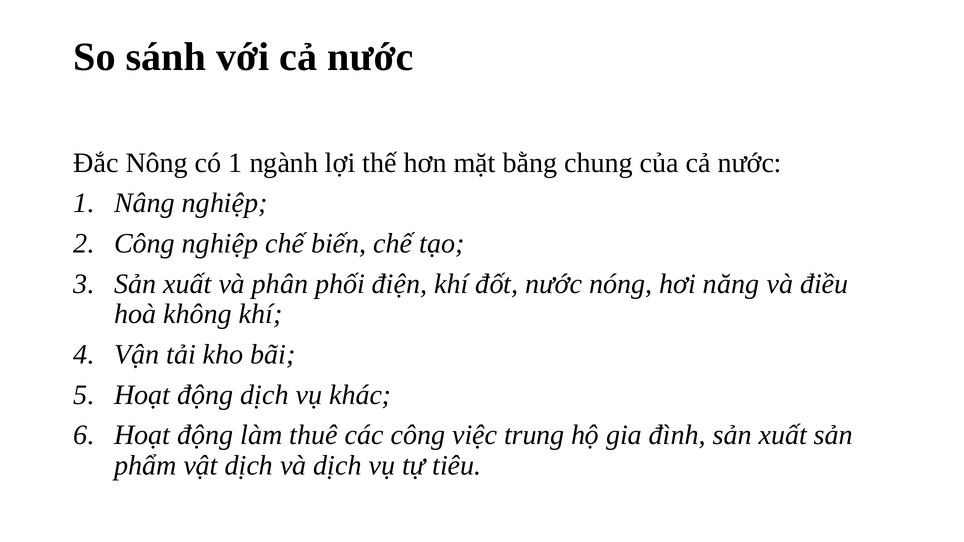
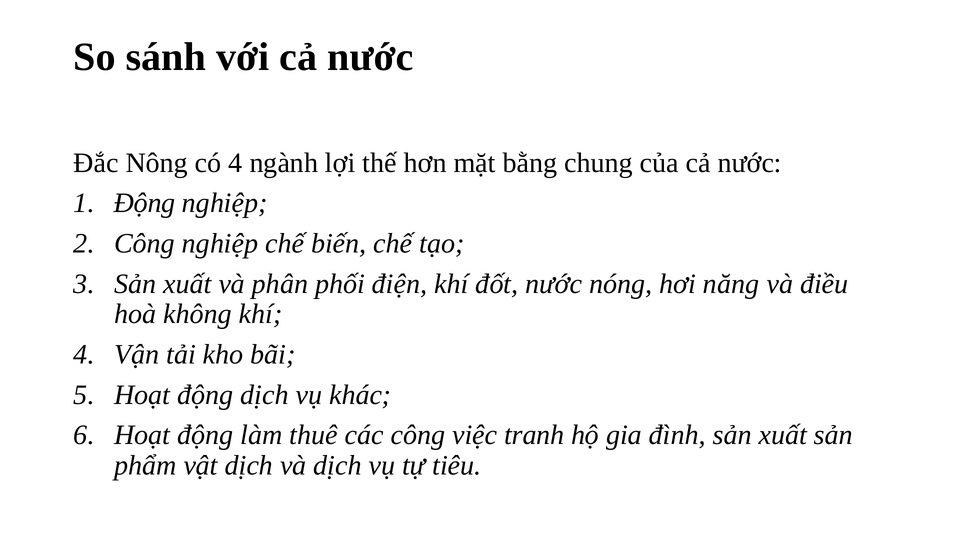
có 1: 1 -> 4
Nâng at (145, 203): Nâng -> Động
trung: trung -> tranh
